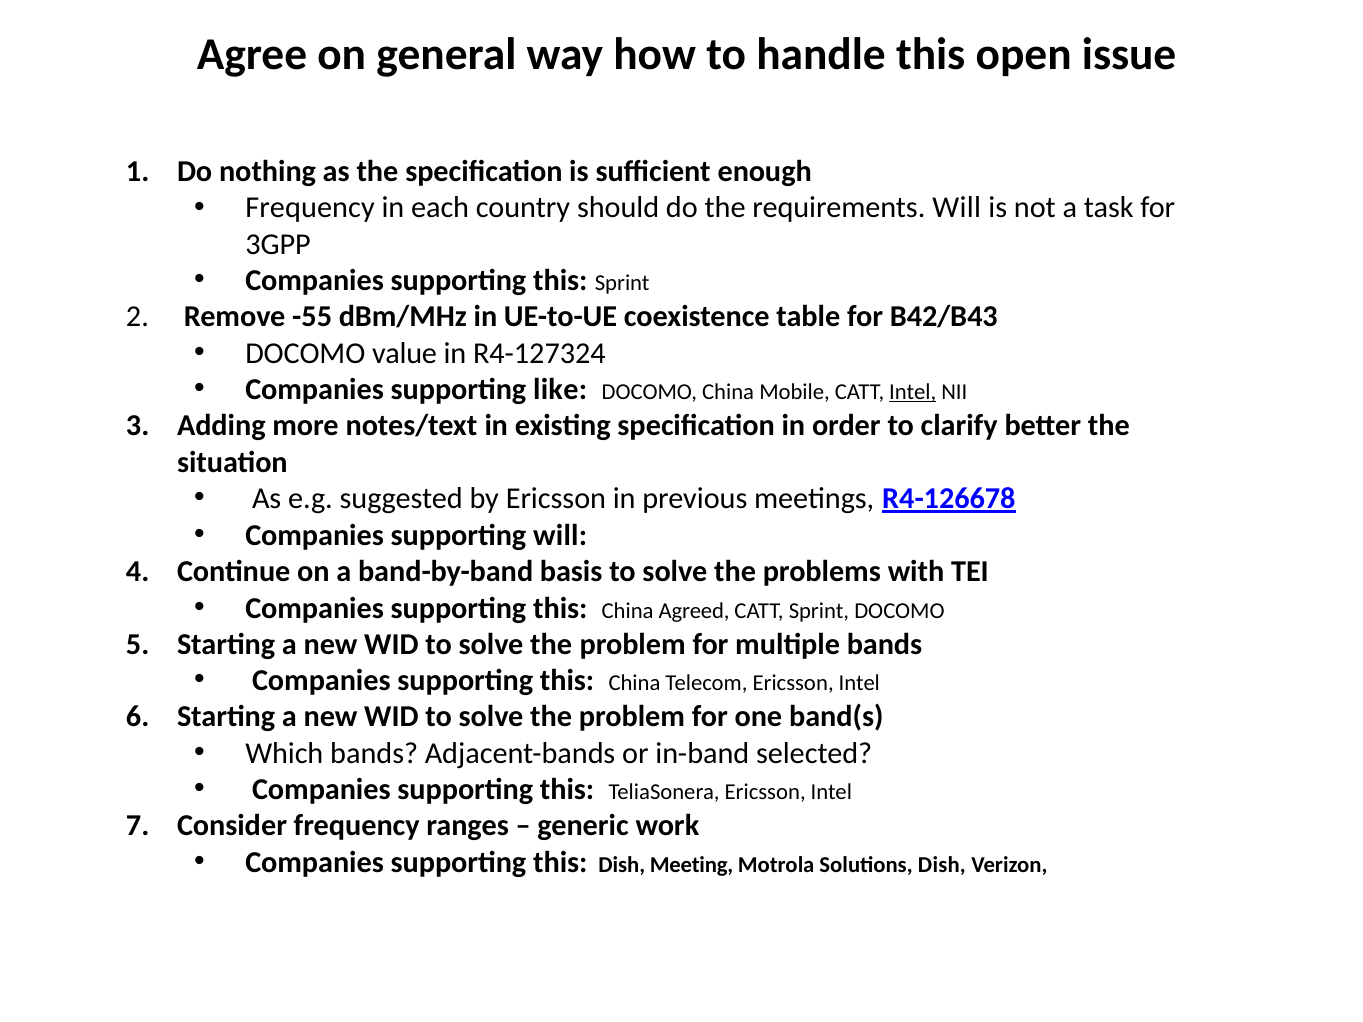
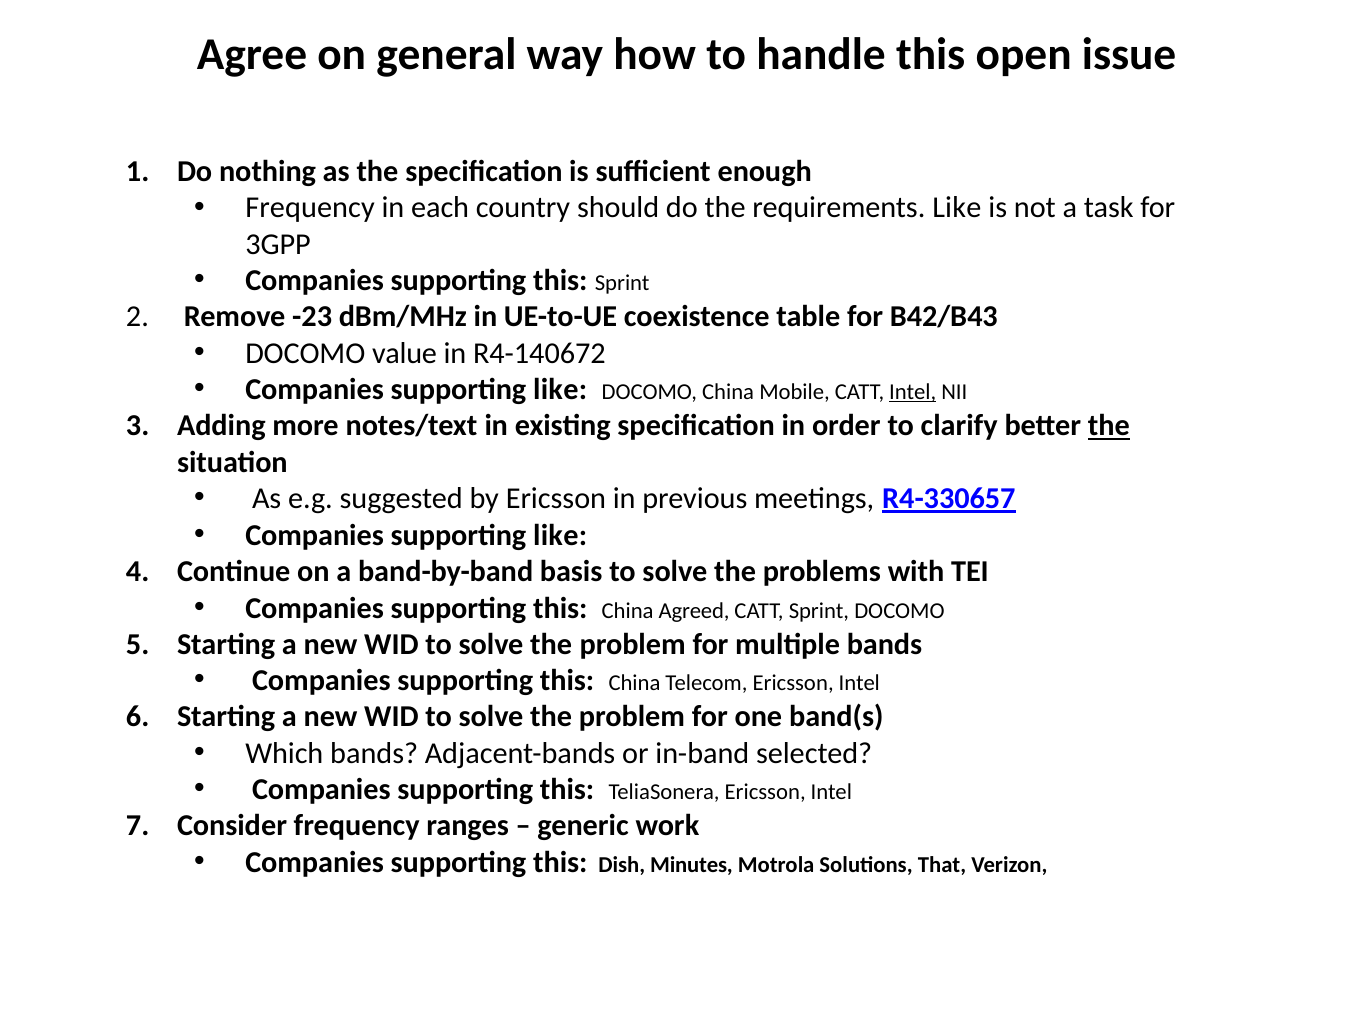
requirements Will: Will -> Like
-55: -55 -> -23
R4-127324: R4-127324 -> R4-140672
the at (1109, 426) underline: none -> present
R4-126678: R4-126678 -> R4-330657
will at (560, 536): will -> like
Meeting: Meeting -> Minutes
Solutions Dish: Dish -> That
